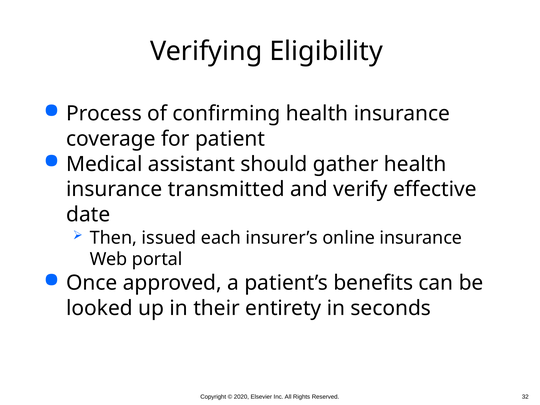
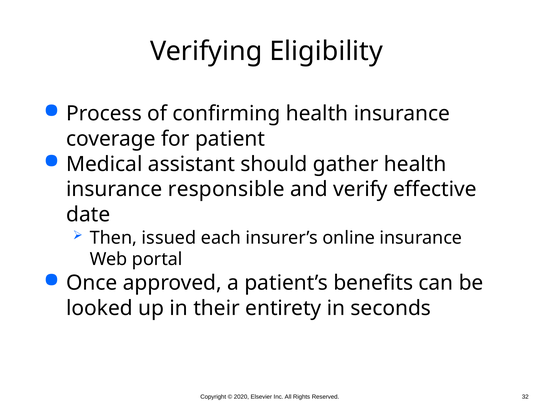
transmitted: transmitted -> responsible
